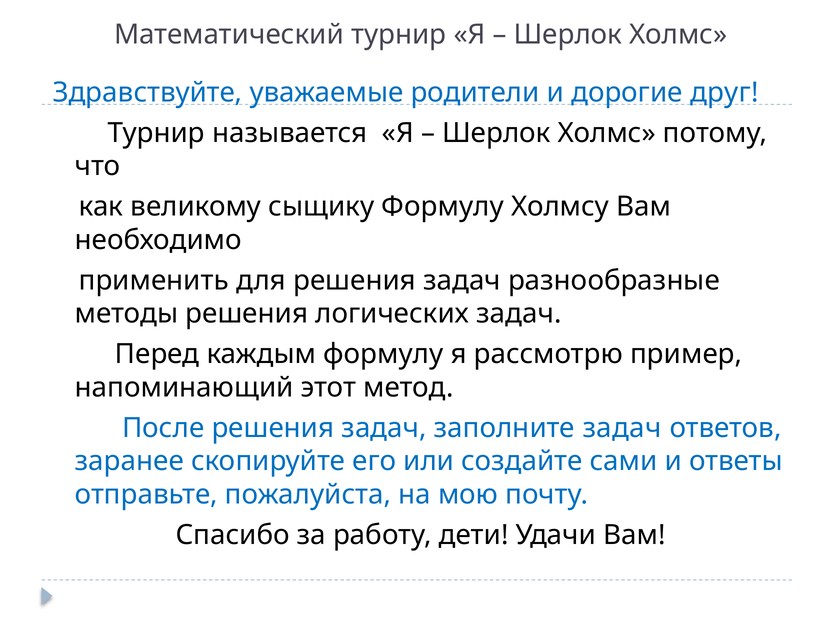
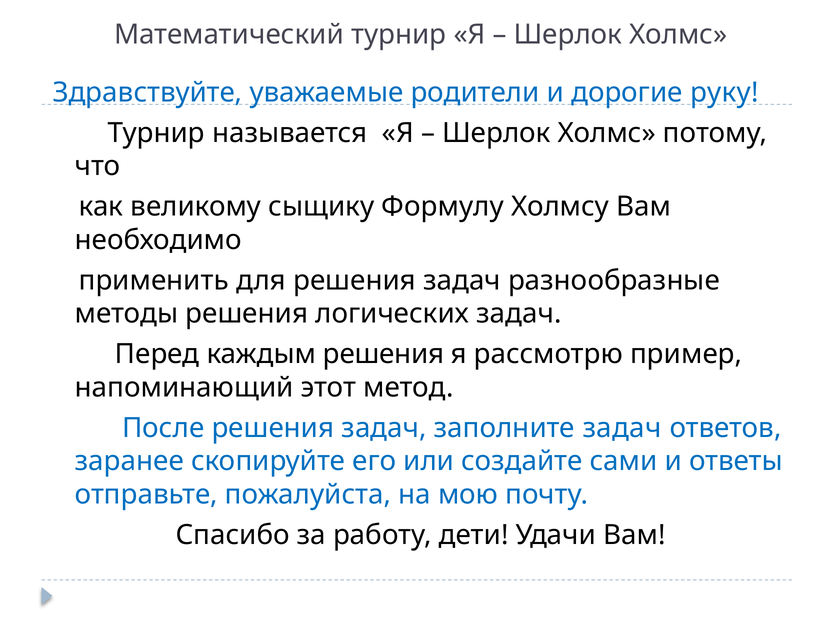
друг: друг -> руку
каждым формулу: формулу -> решения
